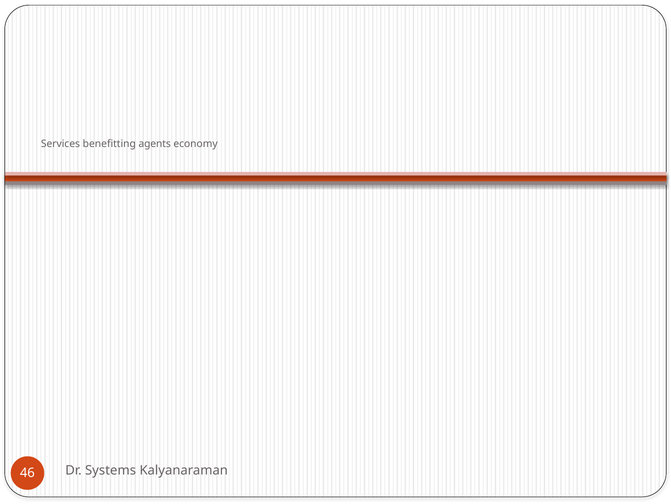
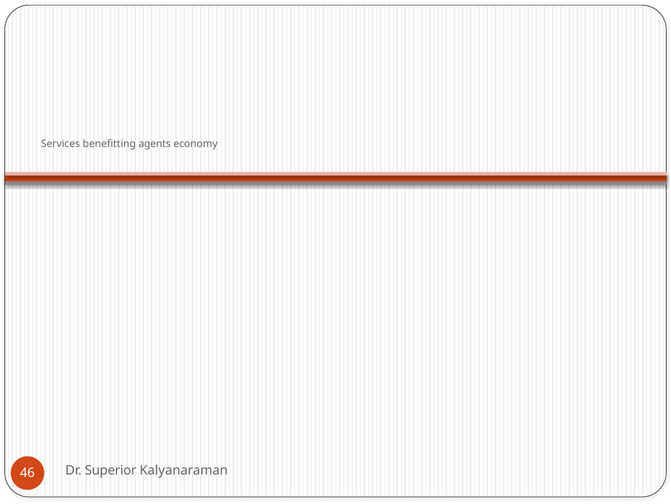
Systems: Systems -> Superior
